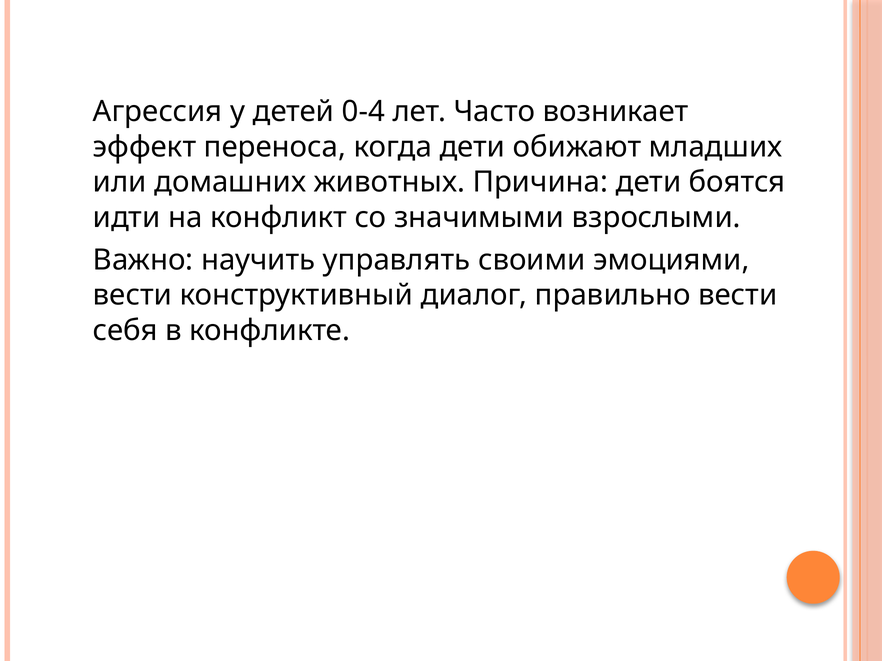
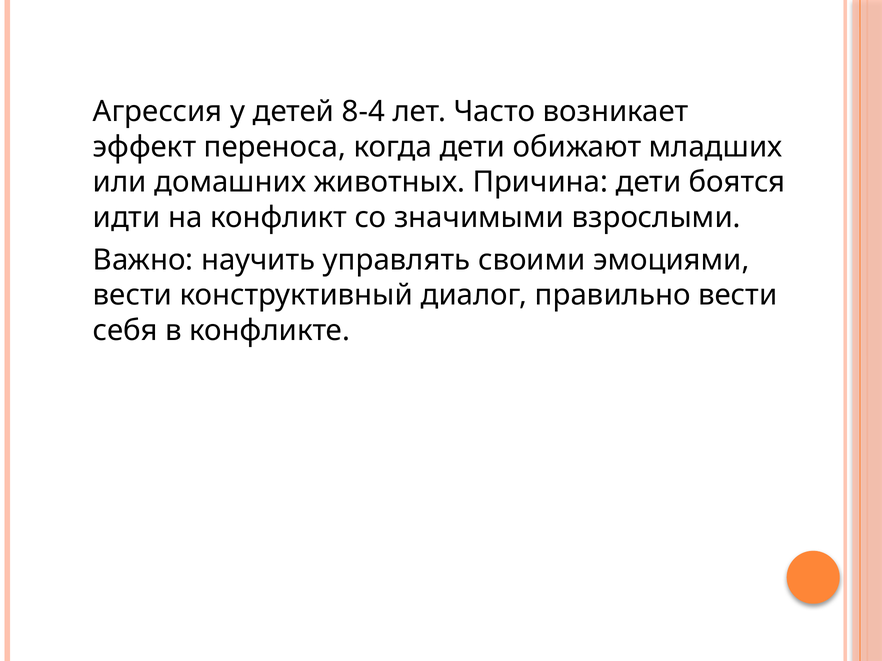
0-4: 0-4 -> 8-4
